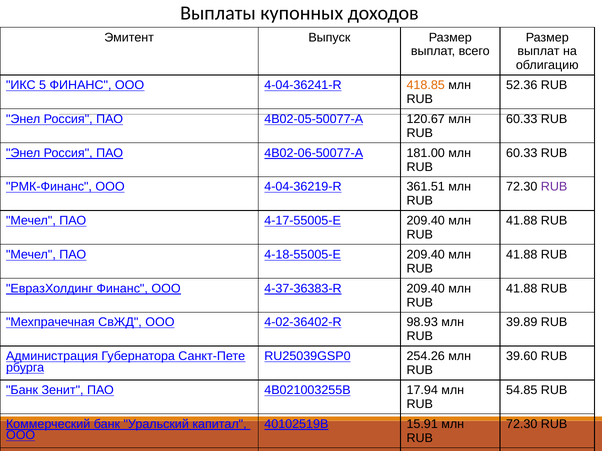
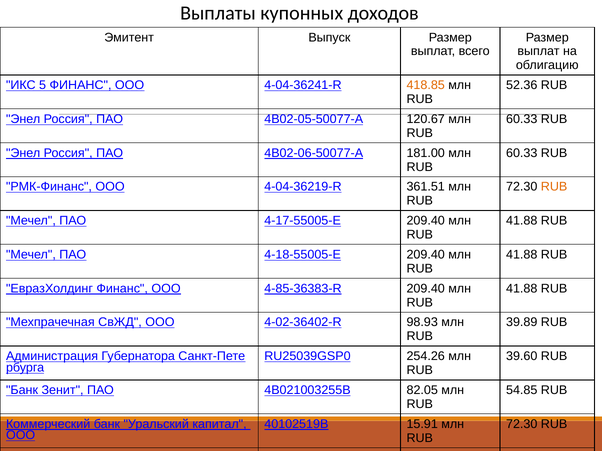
RUB at (554, 187) colour: purple -> orange
4-37-36383-R: 4-37-36383-R -> 4-85-36383-R
17.94: 17.94 -> 82.05
